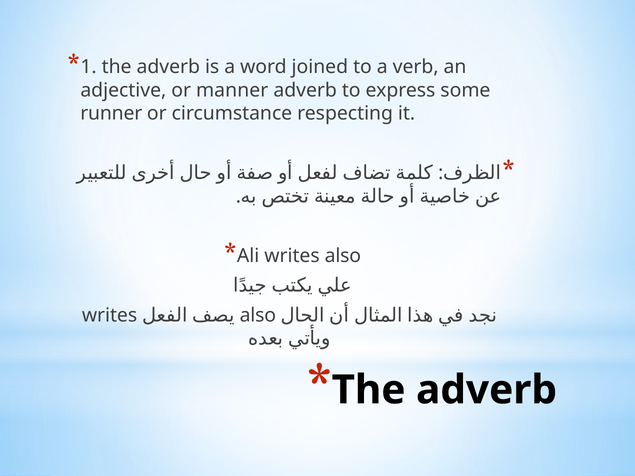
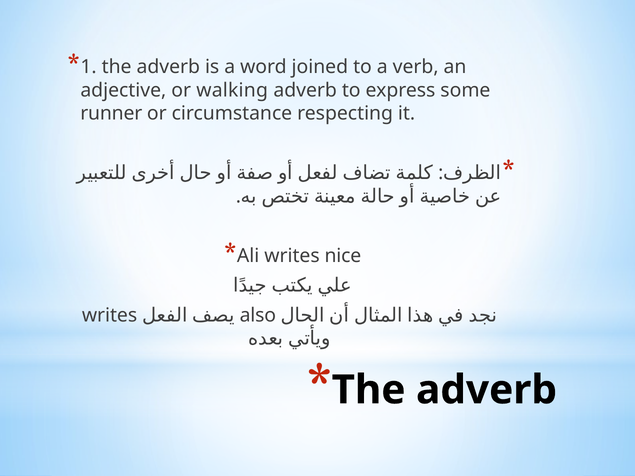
manner: manner -> walking
writes also: also -> nice
